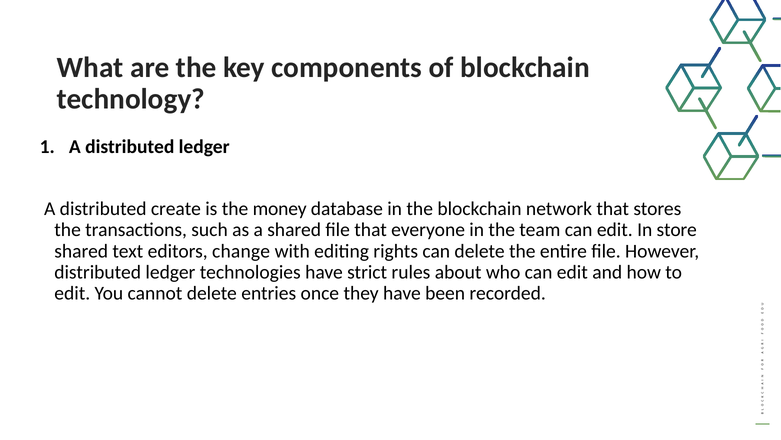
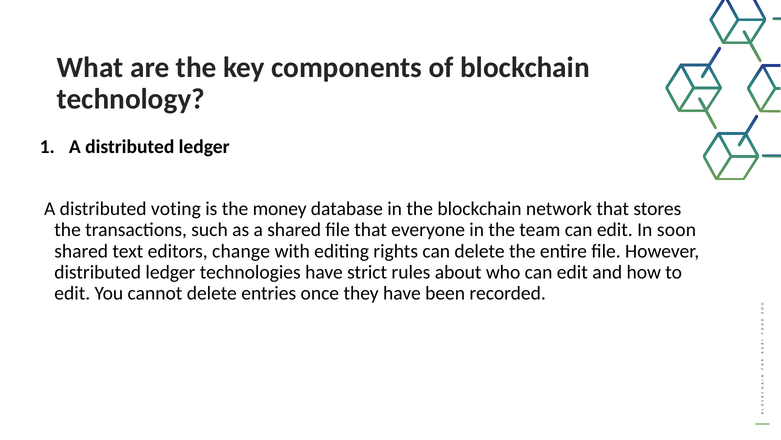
create: create -> voting
store: store -> soon
